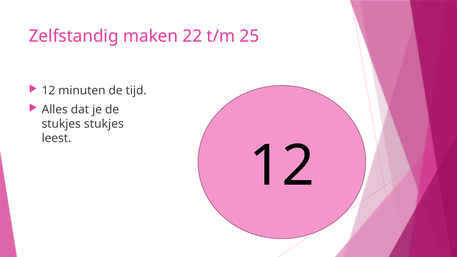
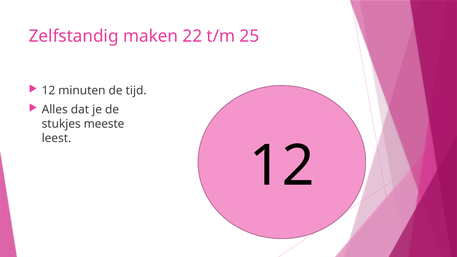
stukjes stukjes: stukjes -> meeste
